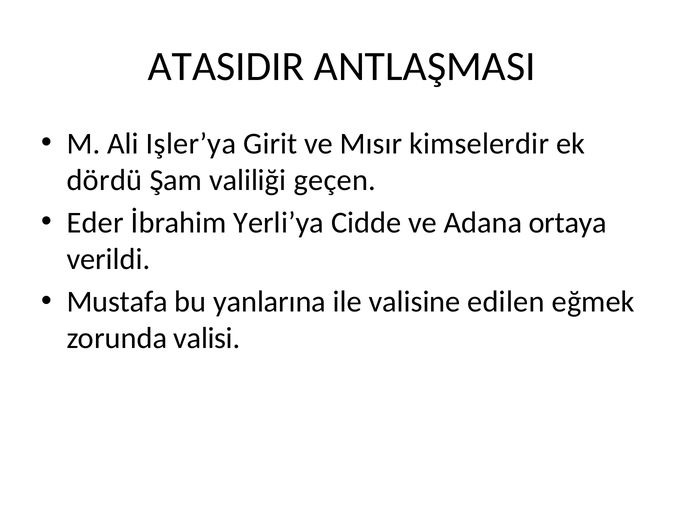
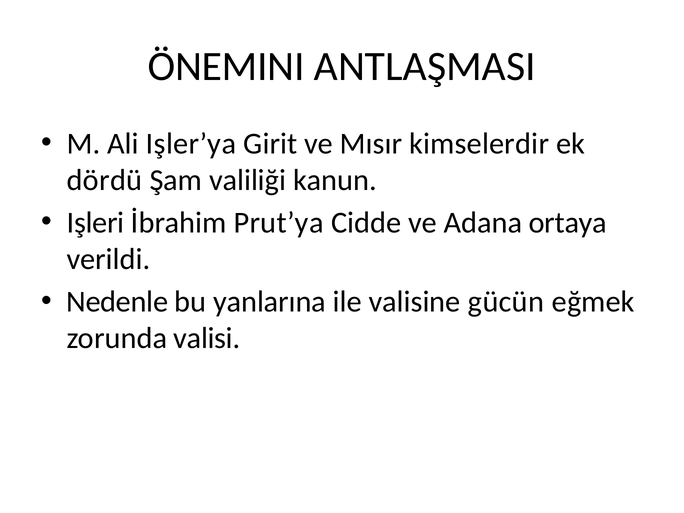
ATASIDIR: ATASIDIR -> ÖNEMINI
geçen: geçen -> kanun
Eder: Eder -> Işleri
Yerli’ya: Yerli’ya -> Prut’ya
Mustafa: Mustafa -> Nedenle
edilen: edilen -> gücün
